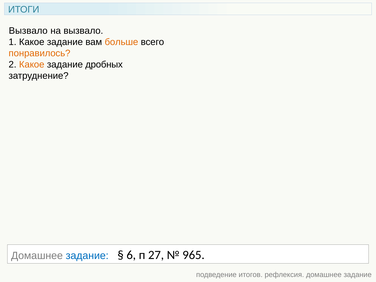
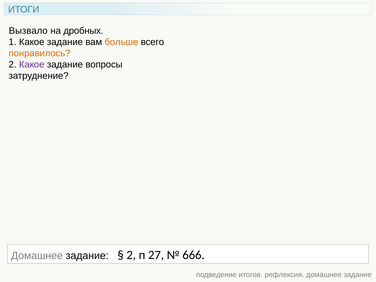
на вызвало: вызвало -> дробных
Какое at (32, 65) colour: orange -> purple
дробных: дробных -> вопросы
задание at (87, 256) colour: blue -> black
6 at (131, 255): 6 -> 2
965: 965 -> 666
